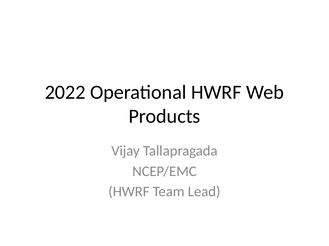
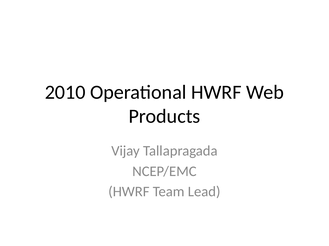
2022: 2022 -> 2010
